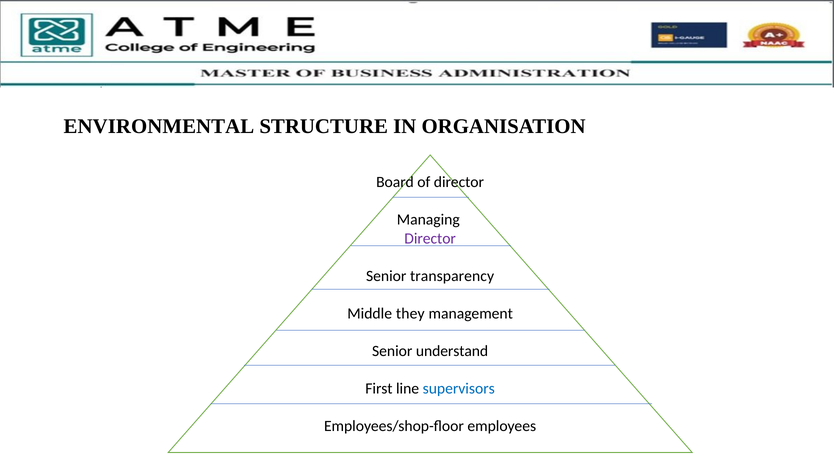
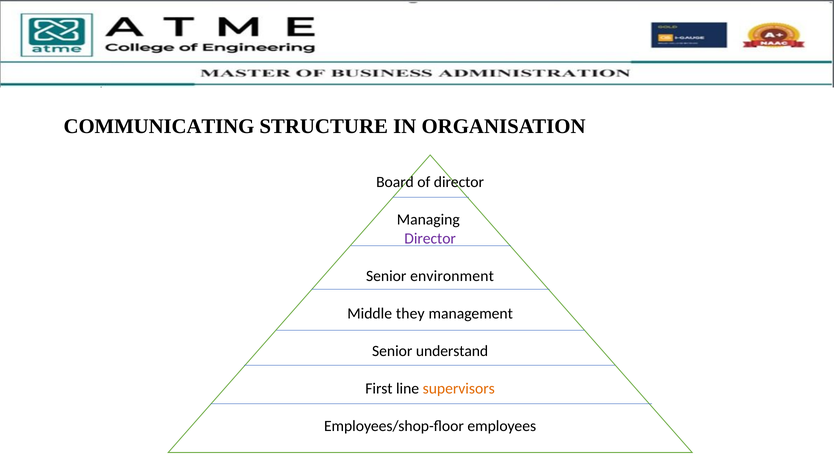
ENVIRONMENTAL: ENVIRONMENTAL -> COMMUNICATING
transparency: transparency -> environment
supervisors colour: blue -> orange
